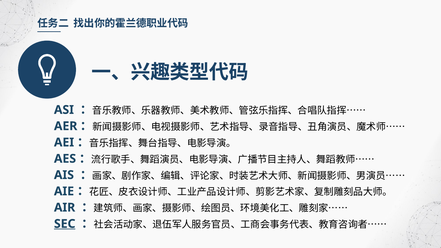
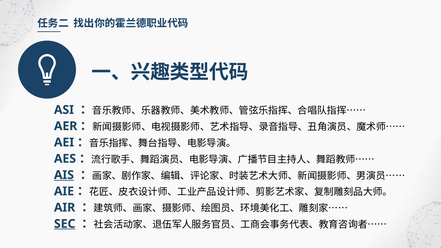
AIS underline: none -> present
